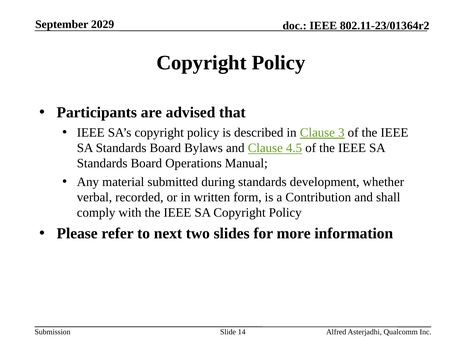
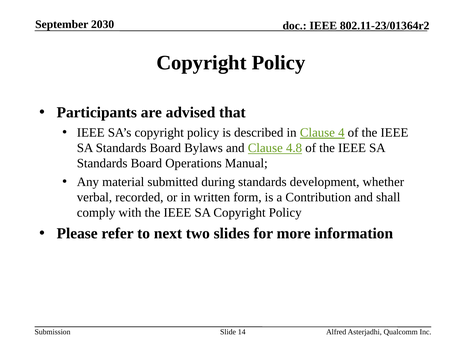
2029: 2029 -> 2030
3: 3 -> 4
4.5: 4.5 -> 4.8
